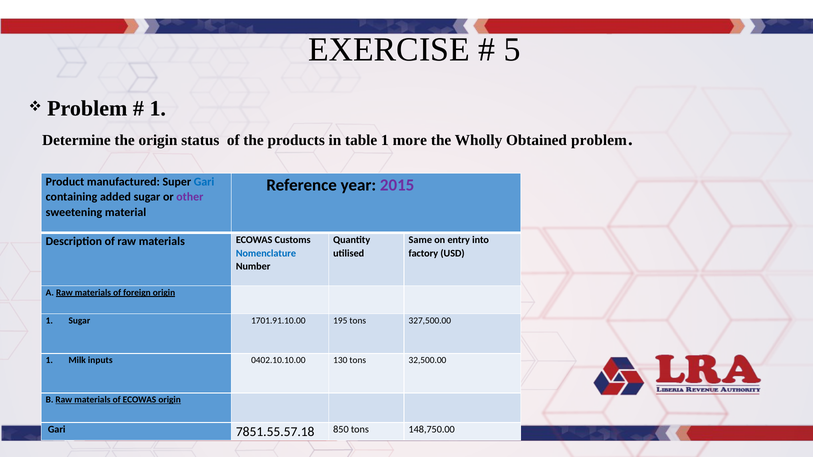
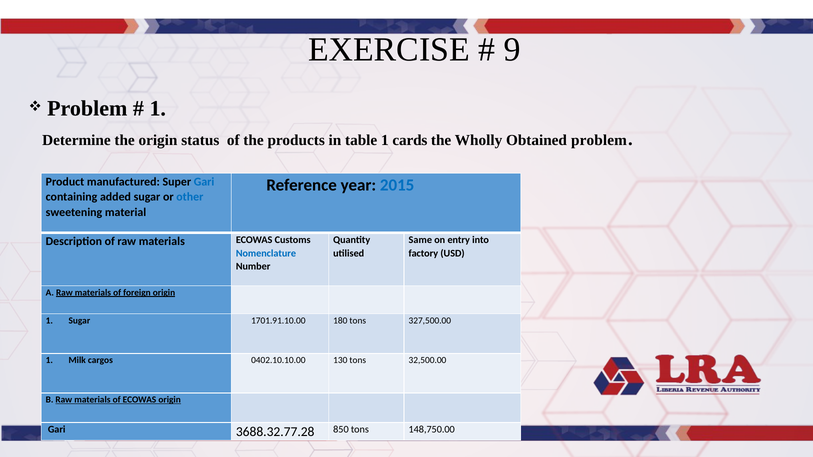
5: 5 -> 9
more: more -> cards
2015 colour: purple -> blue
other colour: purple -> blue
195: 195 -> 180
inputs: inputs -> cargos
7851.55.57.18: 7851.55.57.18 -> 3688.32.77.28
